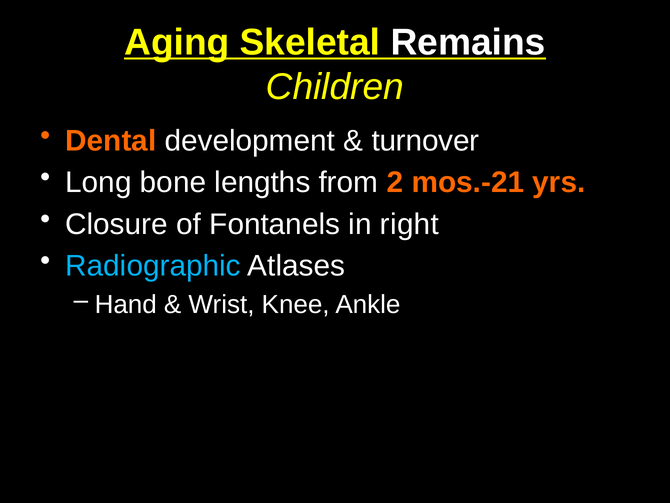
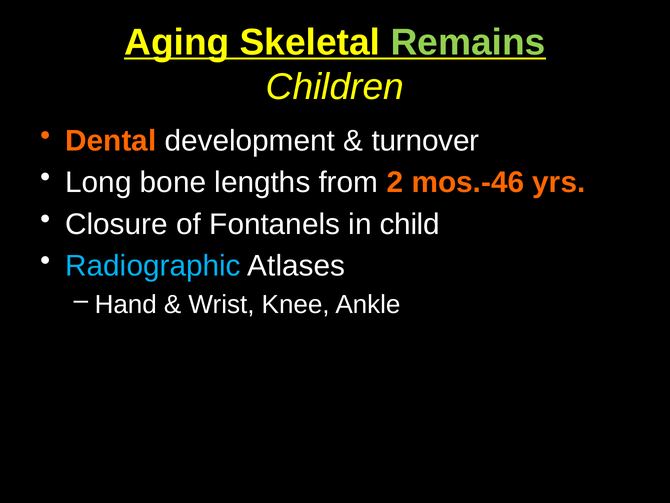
Remains colour: white -> light green
mos.-21: mos.-21 -> mos.-46
right: right -> child
